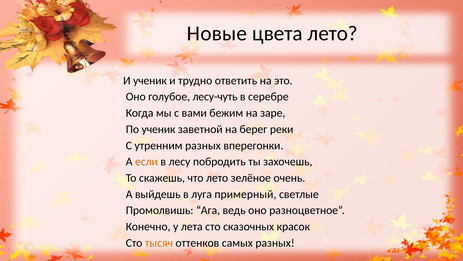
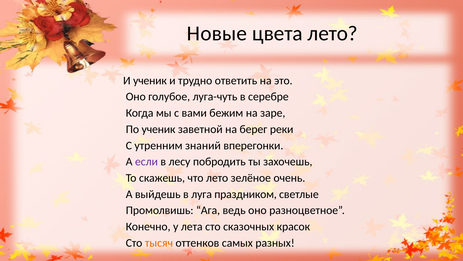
лесу-чуть: лесу-чуть -> луга-чуть
утренним разных: разных -> знаний
если colour: orange -> purple
примерный: примерный -> праздником
